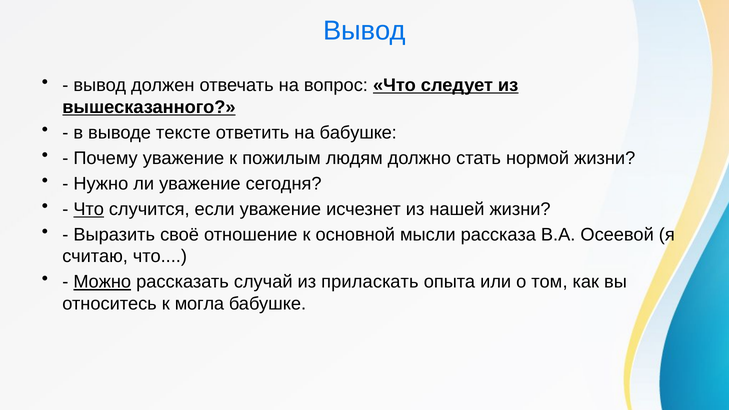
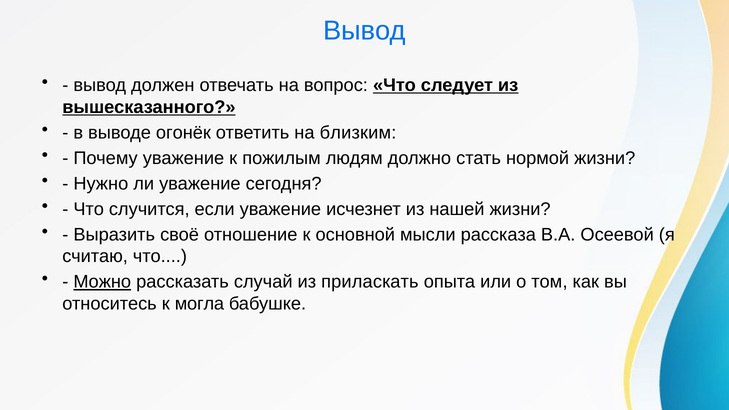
тексте: тексте -> огонёк
на бабушке: бабушке -> близким
Что at (89, 209) underline: present -> none
